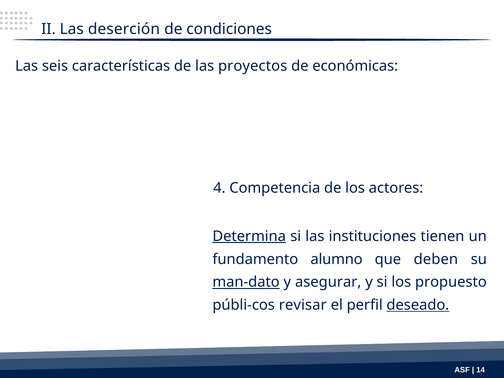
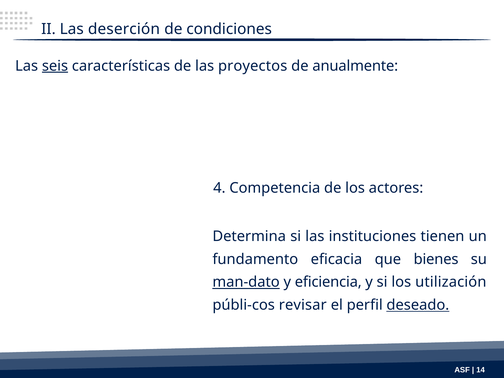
seis underline: none -> present
económicas: económicas -> anualmente
Determina underline: present -> none
alumno: alumno -> eficacia
deben: deben -> bienes
asegurar: asegurar -> eficiencia
propuesto: propuesto -> utilización
